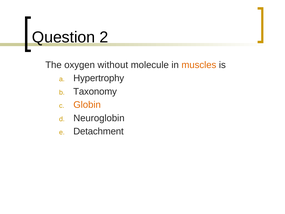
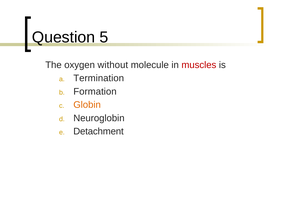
2: 2 -> 5
muscles colour: orange -> red
Hypertrophy: Hypertrophy -> Termination
Taxonomy: Taxonomy -> Formation
